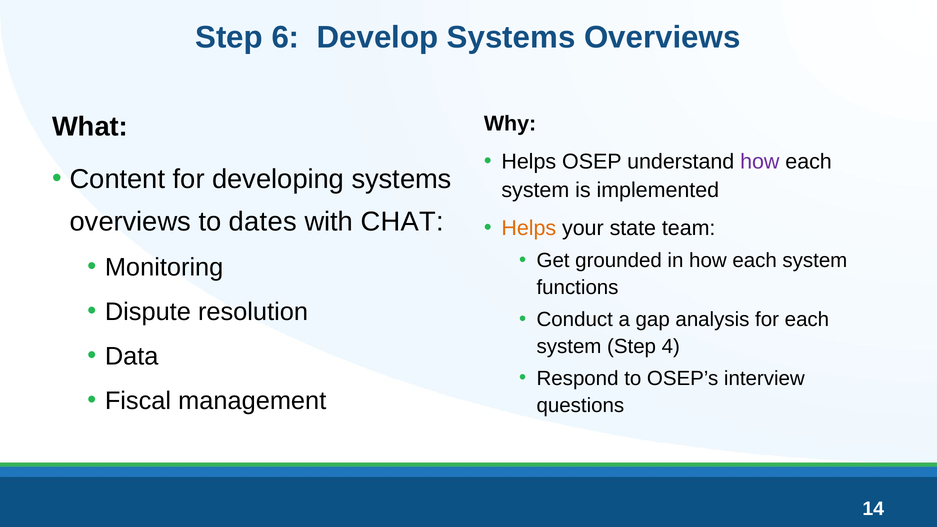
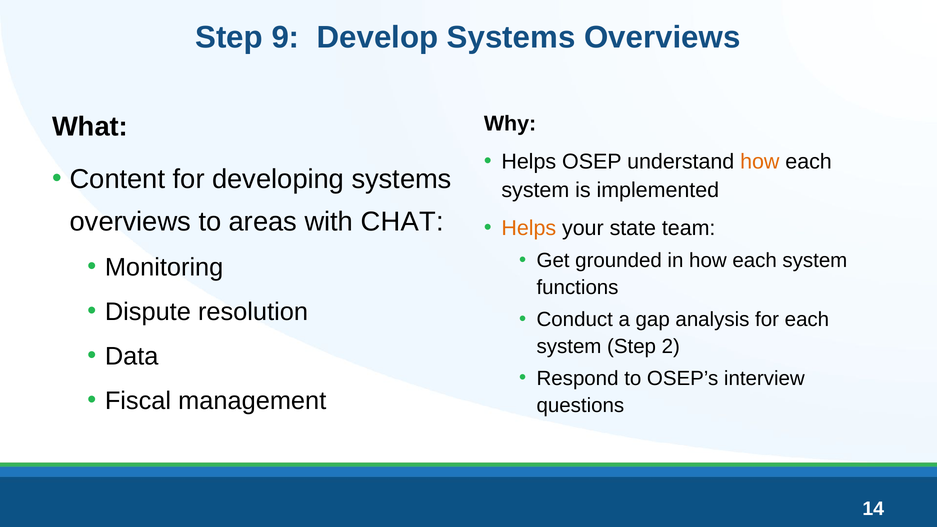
6: 6 -> 9
how at (760, 162) colour: purple -> orange
dates: dates -> areas
4: 4 -> 2
